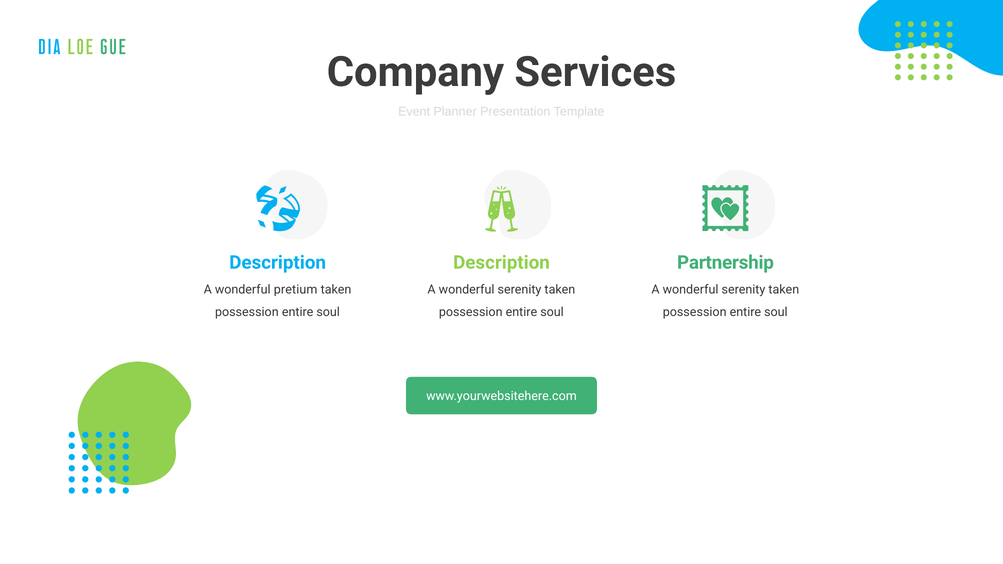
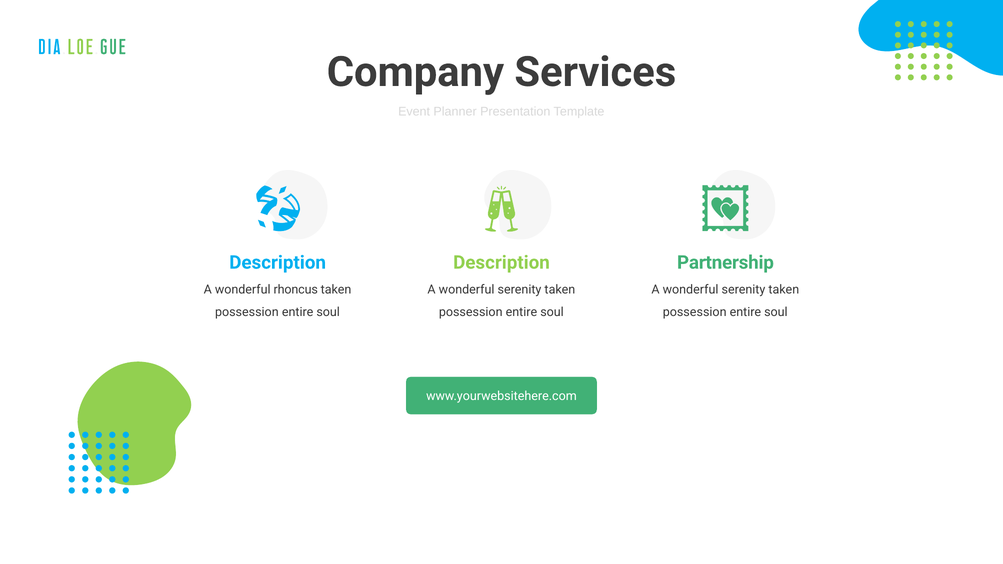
pretium: pretium -> rhoncus
